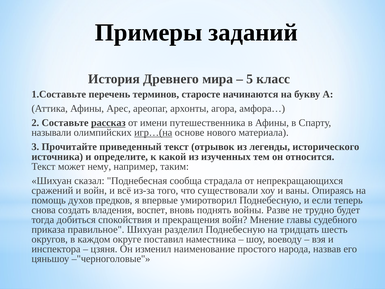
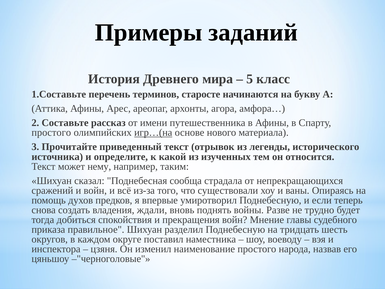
рассказ underline: present -> none
называли at (51, 133): называли -> простого
воспет: воспет -> ждали
